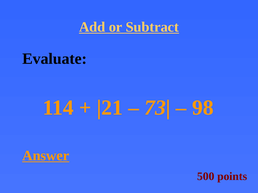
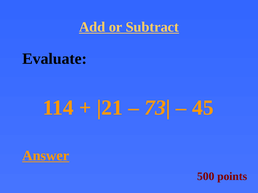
98: 98 -> 45
